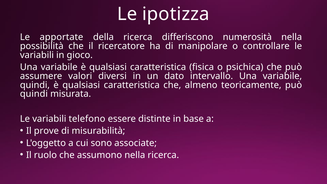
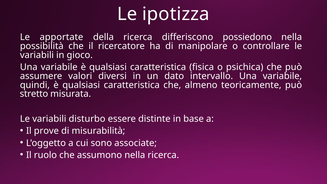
numerosità: numerosità -> possiedono
quindi at (34, 94): quindi -> stretto
telefono: telefono -> disturbo
